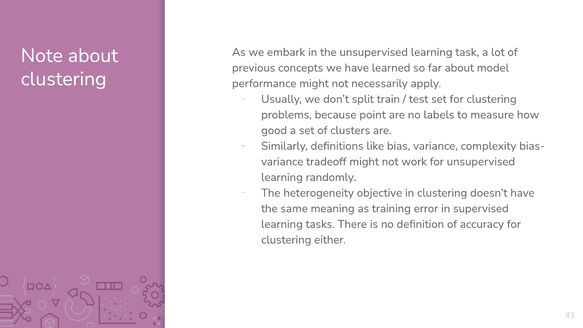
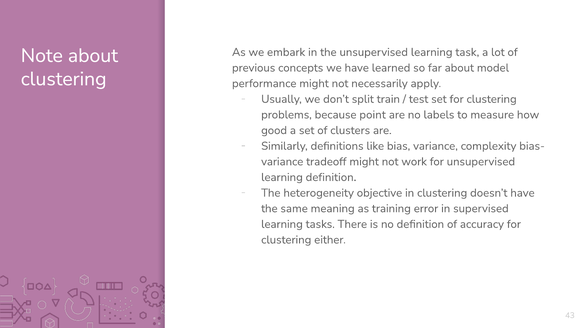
learning randomly: randomly -> definition
